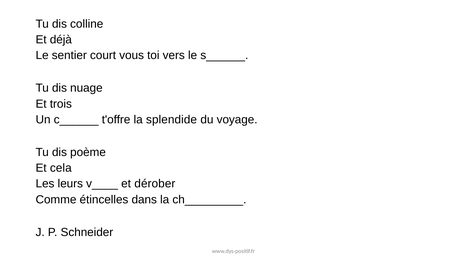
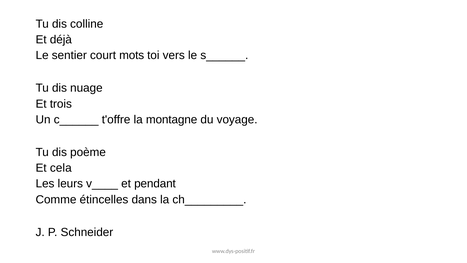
vous: vous -> mots
splendide: splendide -> montagne
dérober: dérober -> pendant
